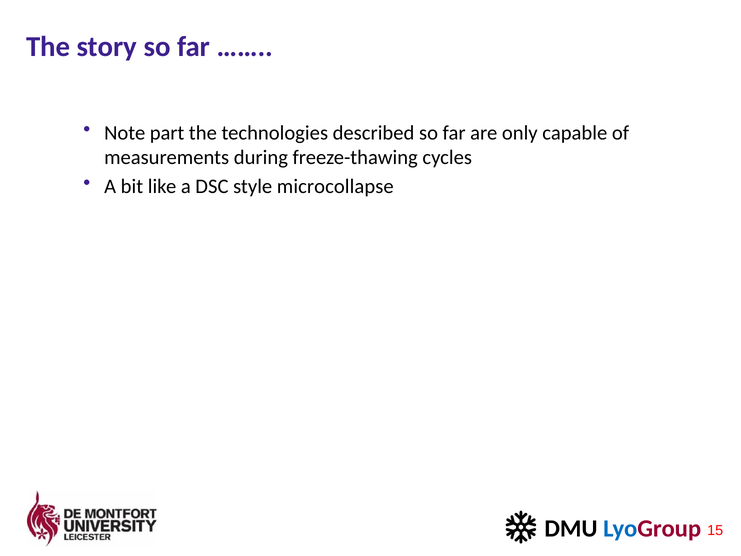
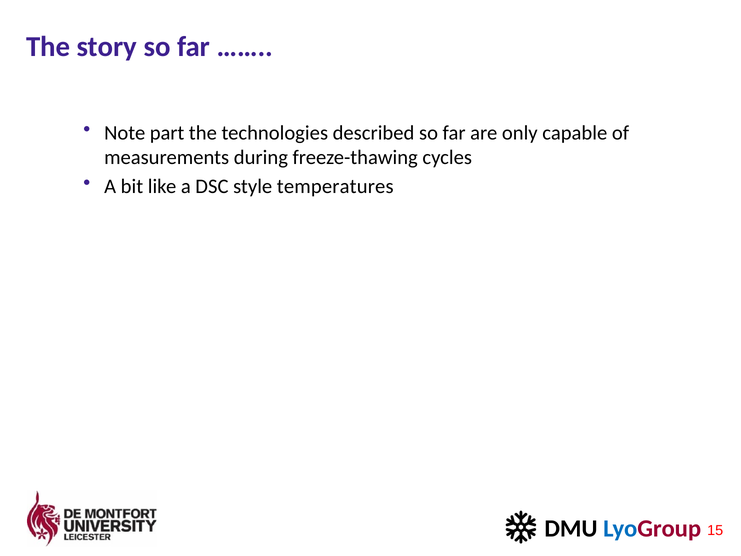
microcollapse: microcollapse -> temperatures
